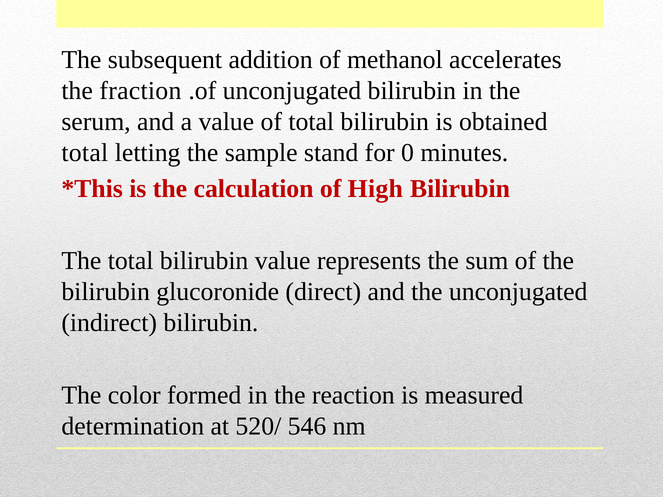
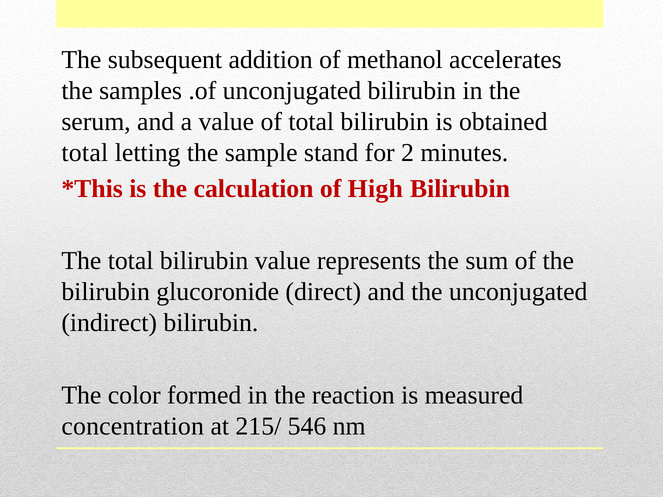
fraction: fraction -> samples
0: 0 -> 2
determination: determination -> concentration
520/: 520/ -> 215/
